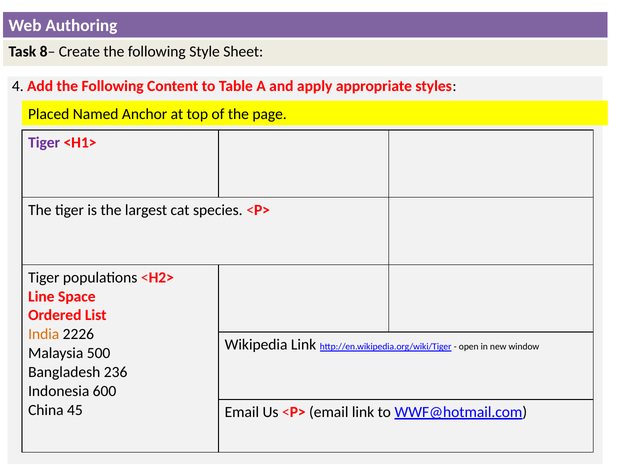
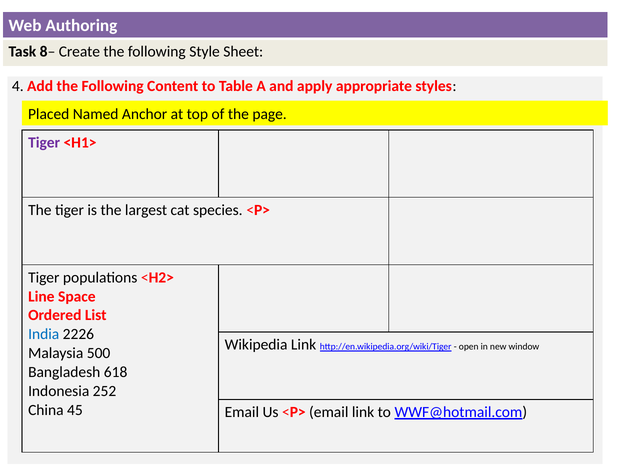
India colour: orange -> blue
236: 236 -> 618
600: 600 -> 252
